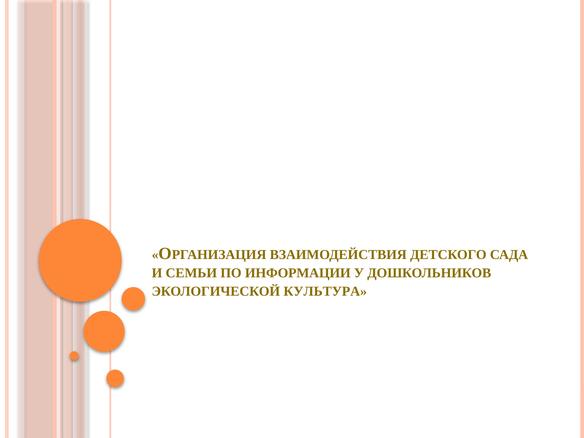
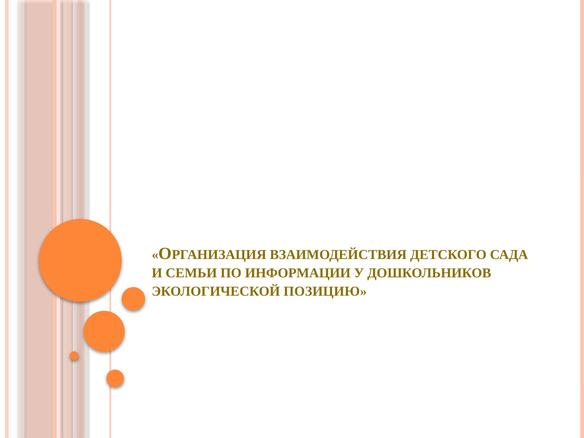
КУЛЬТУРА: КУЛЬТУРА -> ПОЗИЦИЮ
